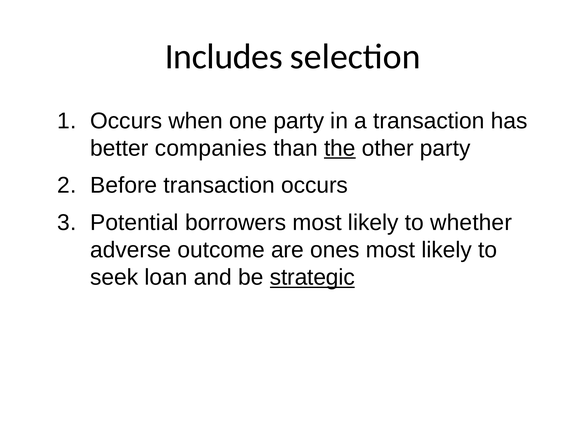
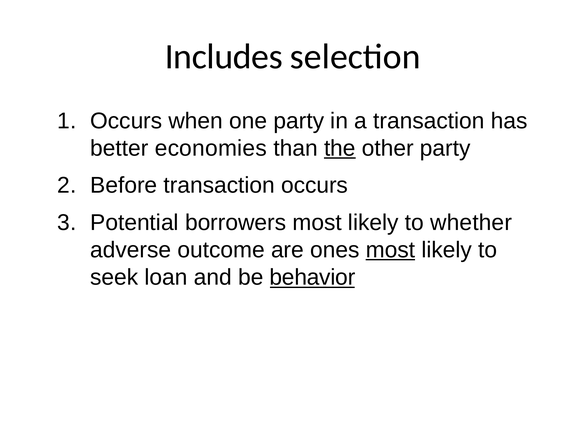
companies: companies -> economies
most at (390, 250) underline: none -> present
strategic: strategic -> behavior
